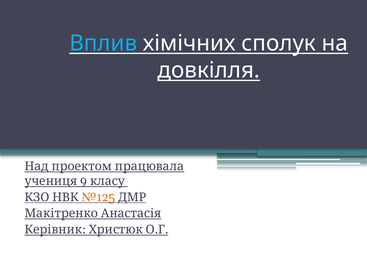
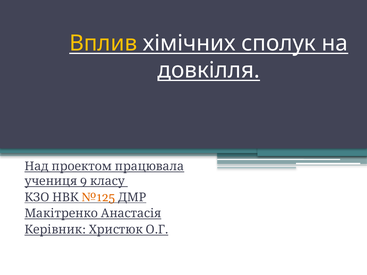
Вплив colour: light blue -> yellow
